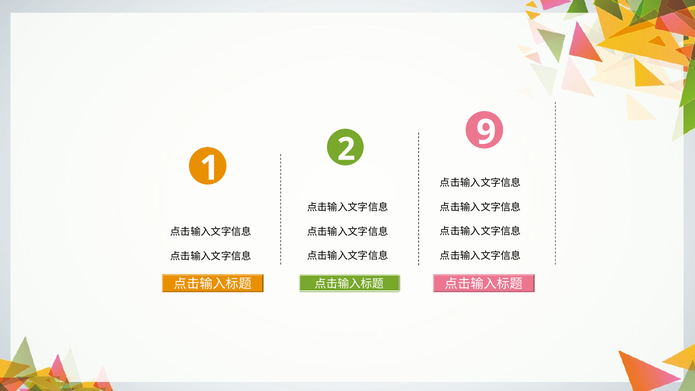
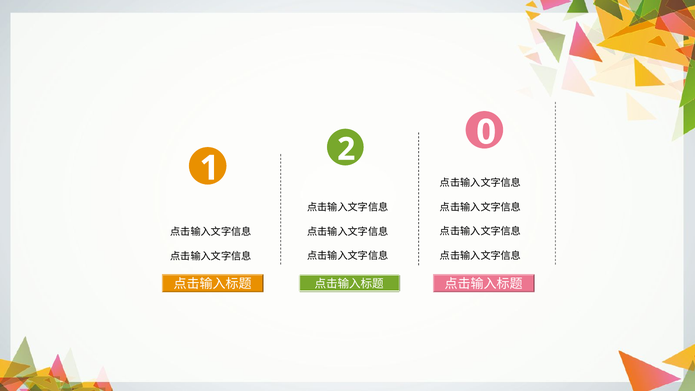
9: 9 -> 0
